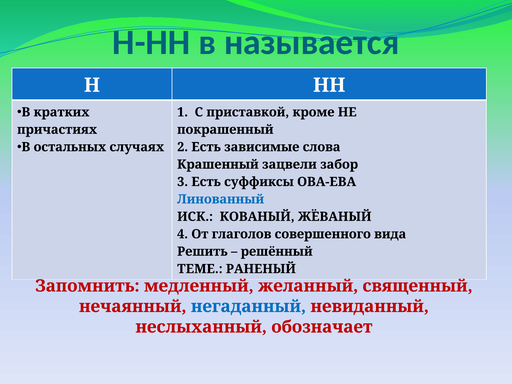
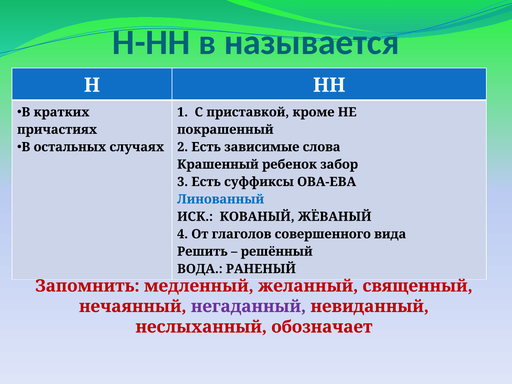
зацвели: зацвели -> ребенок
ТЕМЕ: ТЕМЕ -> ВОДА
негаданный colour: blue -> purple
